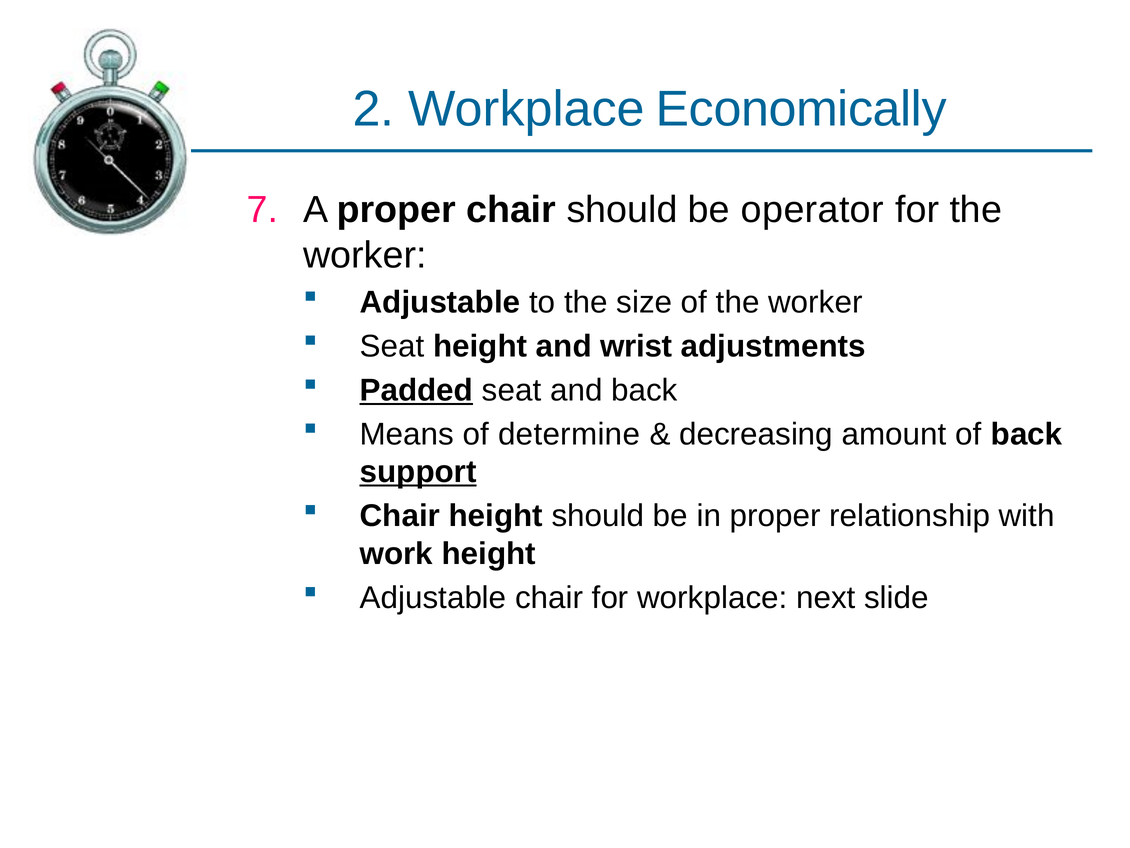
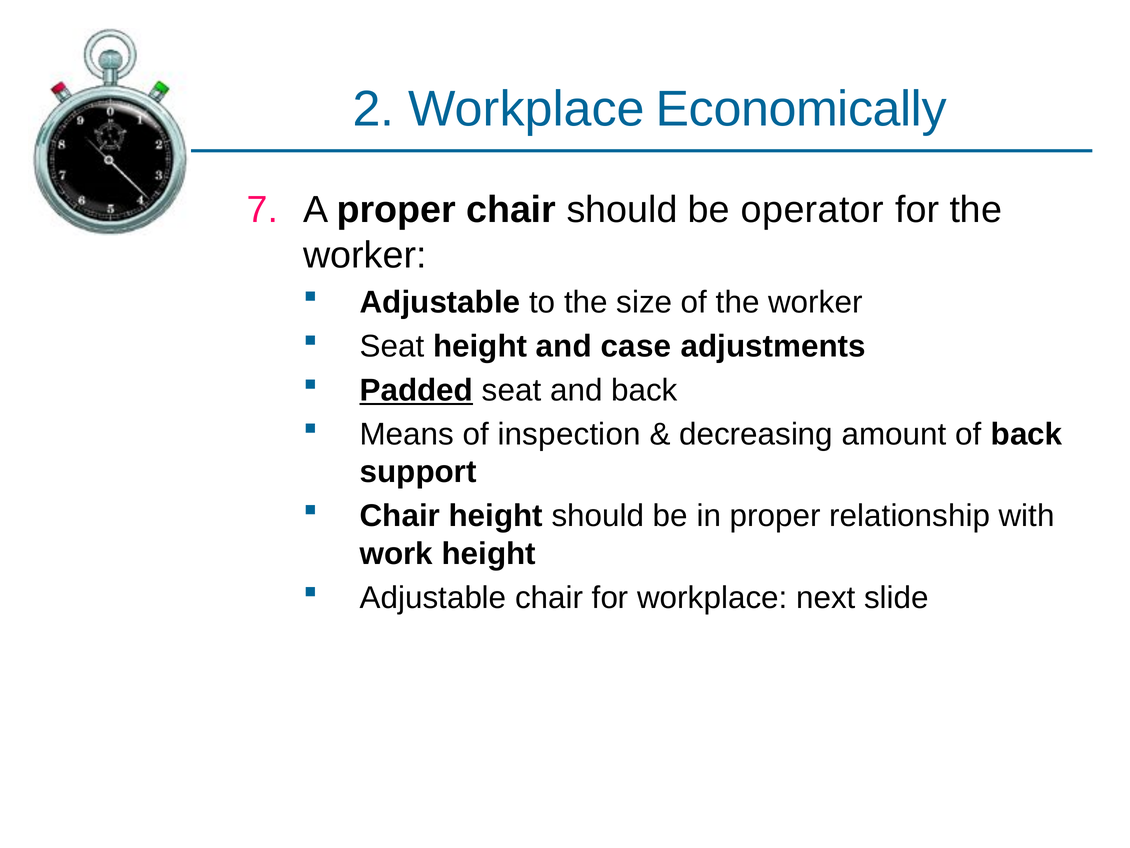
wrist: wrist -> case
determine: determine -> inspection
support underline: present -> none
